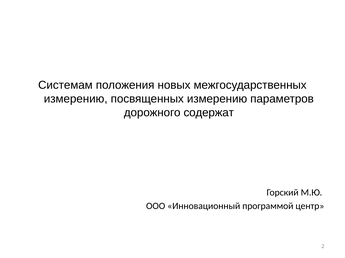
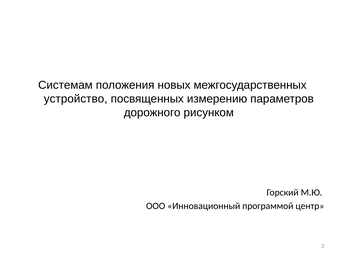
измерению at (76, 99): измерению -> устройство
содержат: содержат -> рисунком
